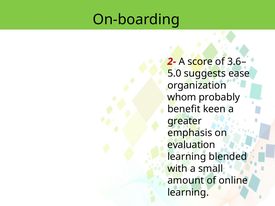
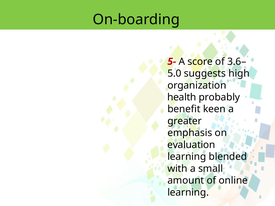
2-: 2- -> 5-
ease: ease -> high
whom: whom -> health
